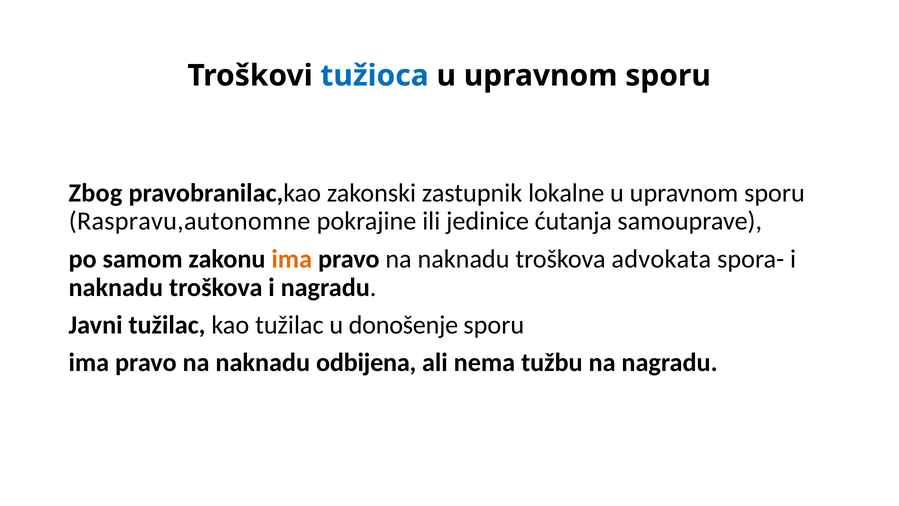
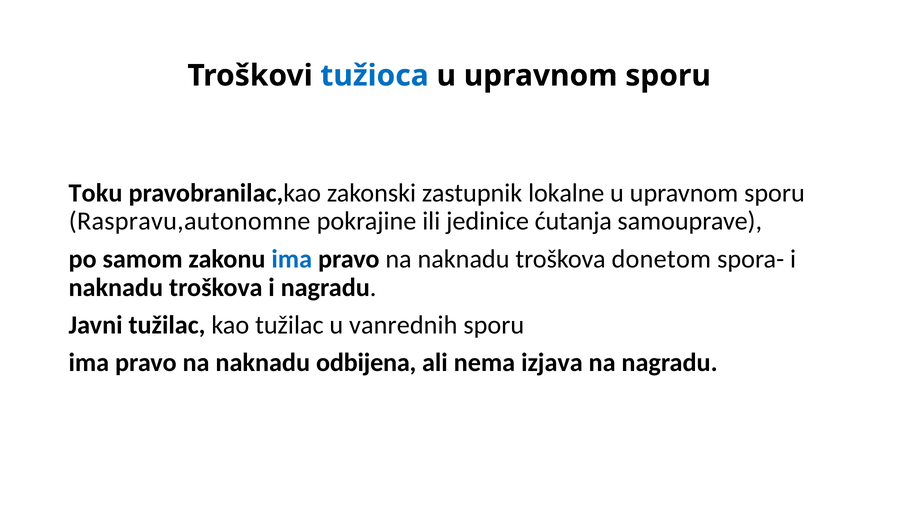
Zbog: Zbog -> Toku
ima at (292, 259) colour: orange -> blue
advokata: advokata -> donetom
donošenje: donošenje -> vanrednih
tužbu: tužbu -> izjava
